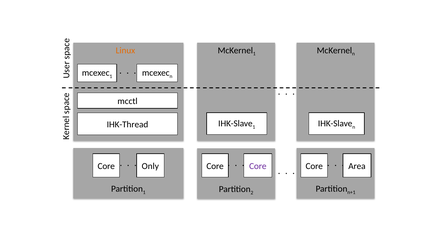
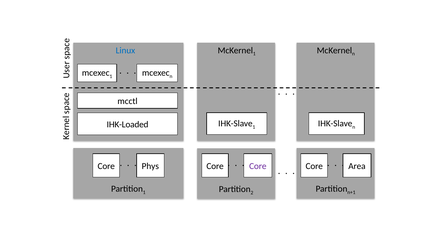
Linux colour: orange -> blue
IHK-Thread: IHK-Thread -> IHK-Loaded
Only: Only -> Phys
